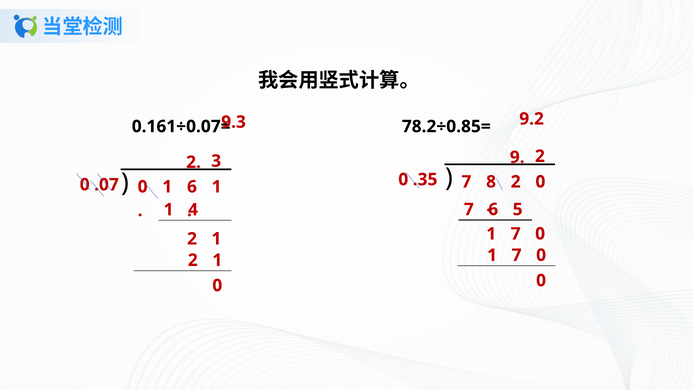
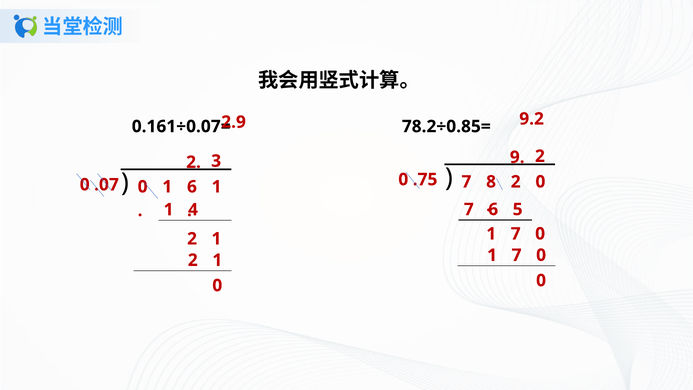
9.3: 9.3 -> 2.9
.35: .35 -> .75
